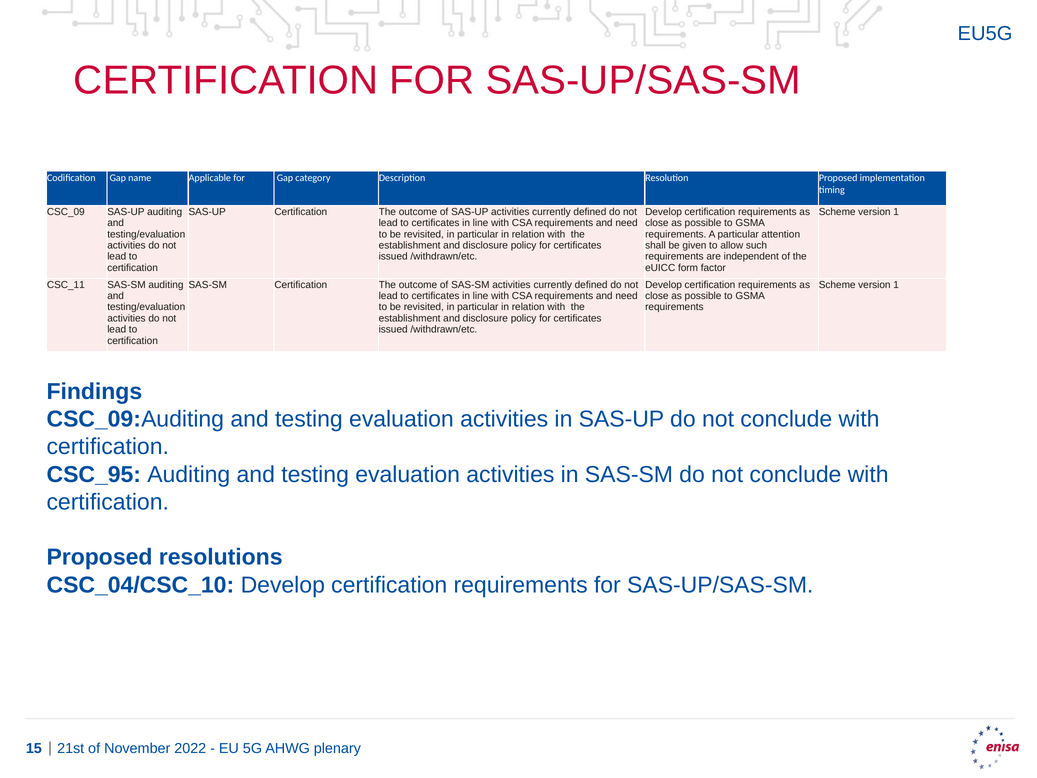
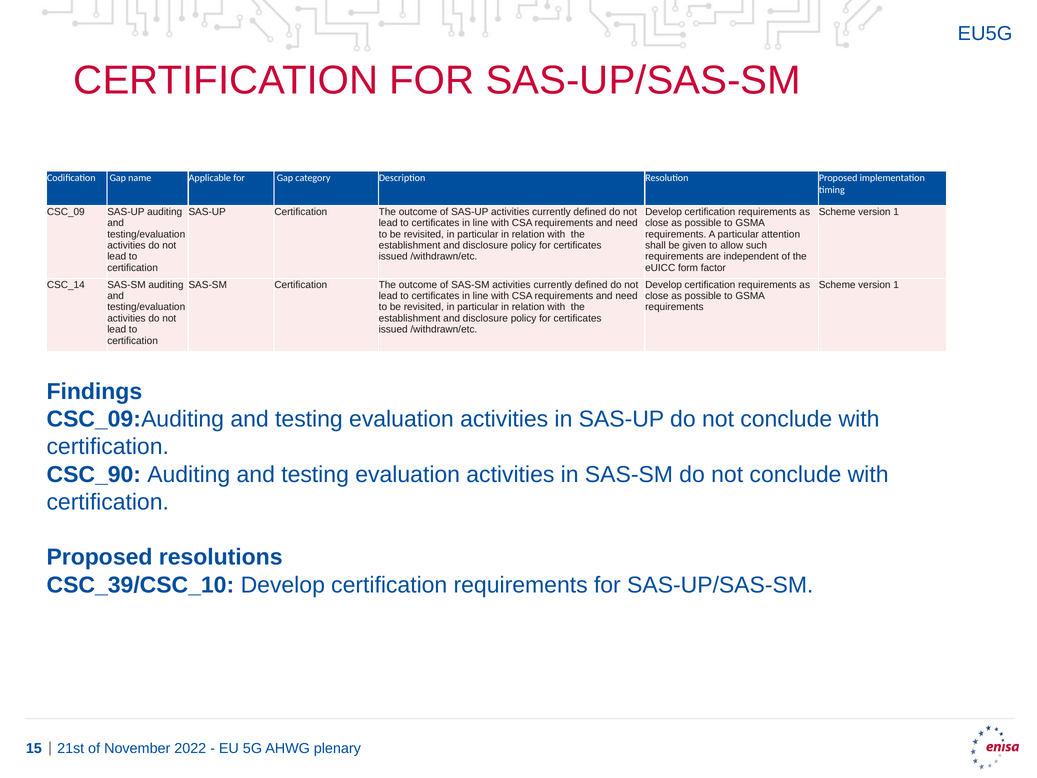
CSC_11: CSC_11 -> CSC_14
CSC_95: CSC_95 -> CSC_90
CSC_04/CSC_10: CSC_04/CSC_10 -> CSC_39/CSC_10
